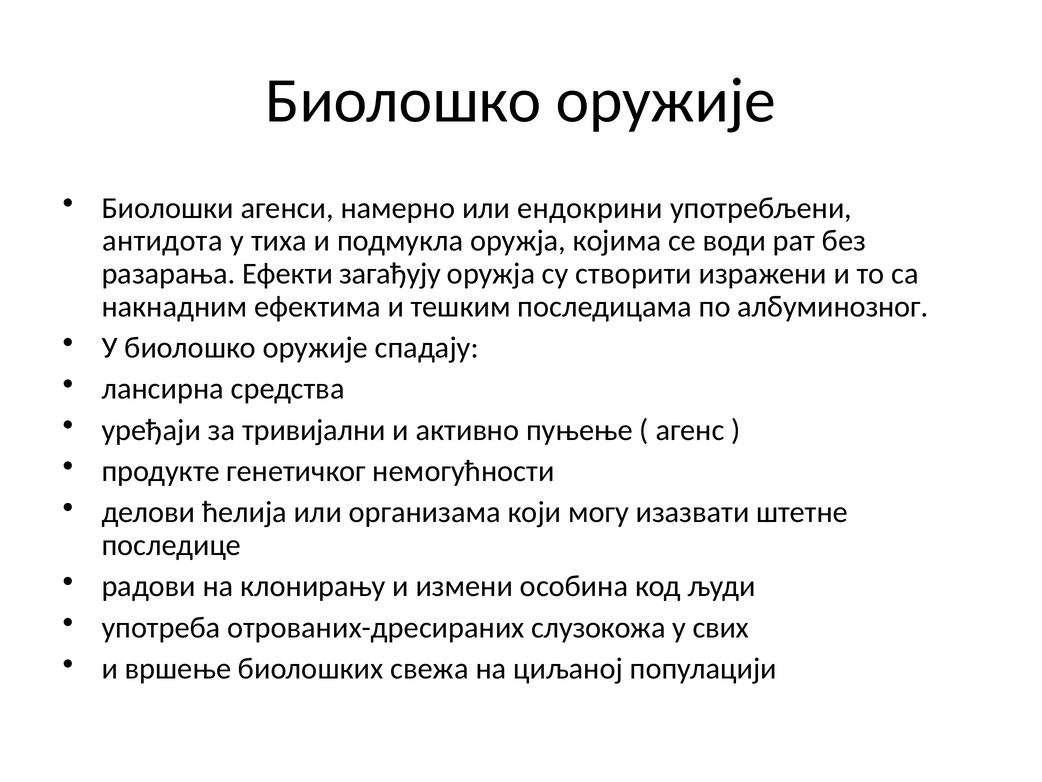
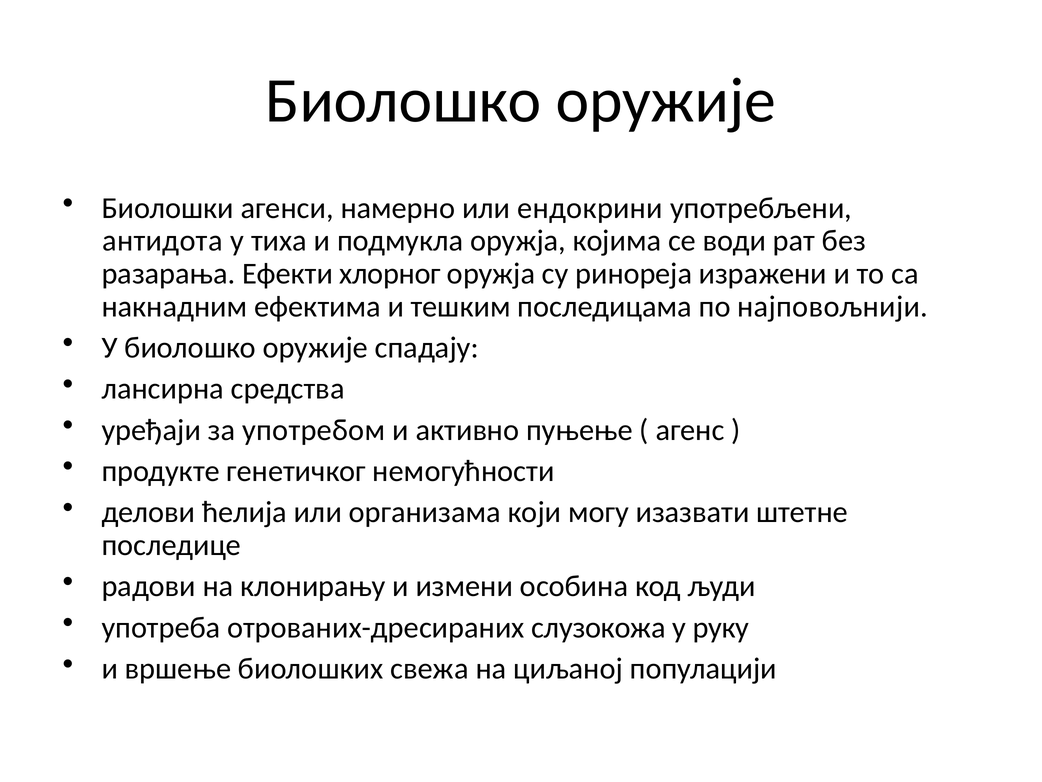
загађују: загађују -> хлорног
створити: створити -> ринореја
албуминозног: албуминозног -> најповољнији
тривијални: тривијални -> употребом
свих: свих -> руку
